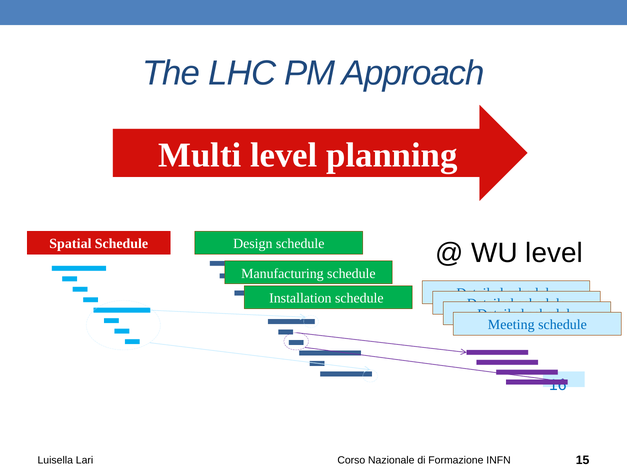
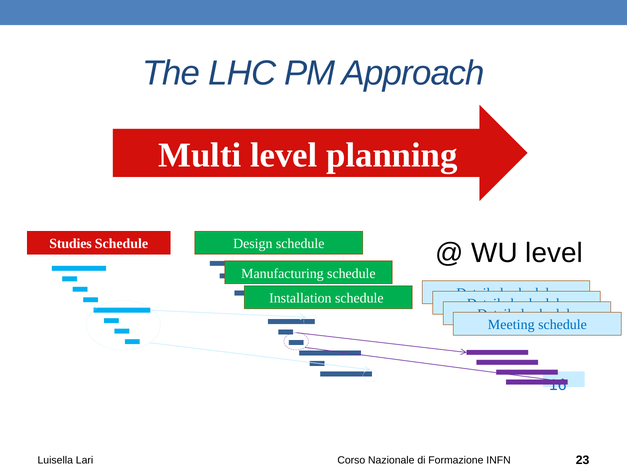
Spatial: Spatial -> Studies
15: 15 -> 23
